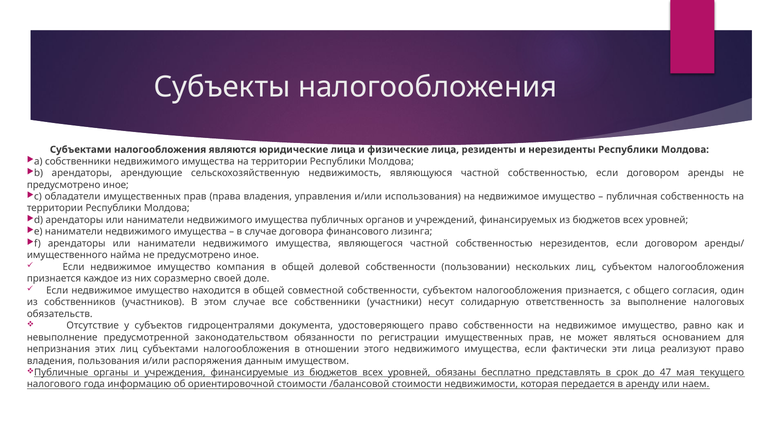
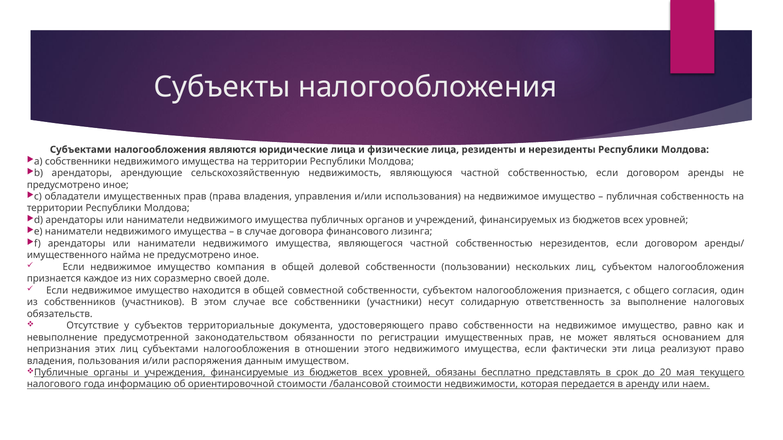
гидроцентралями: гидроцентралями -> территориальные
47: 47 -> 20
